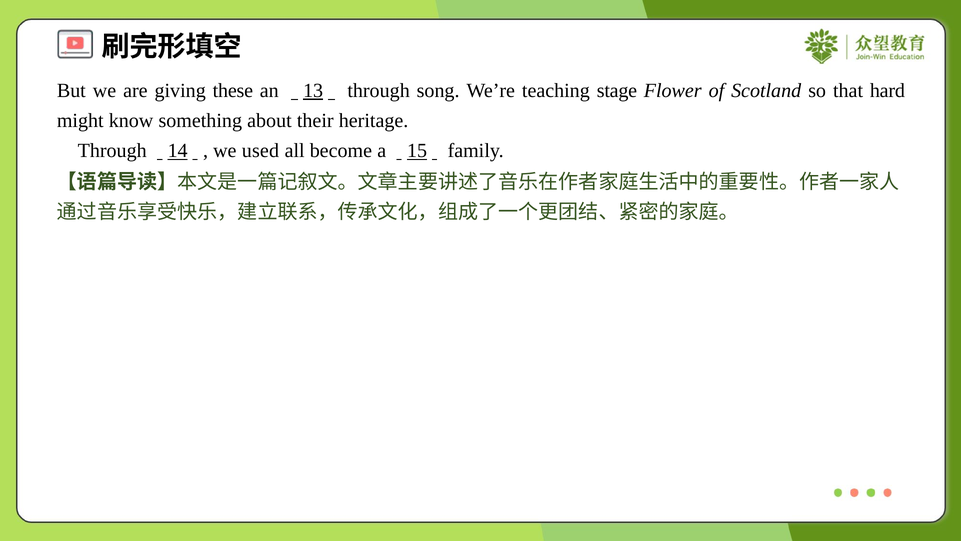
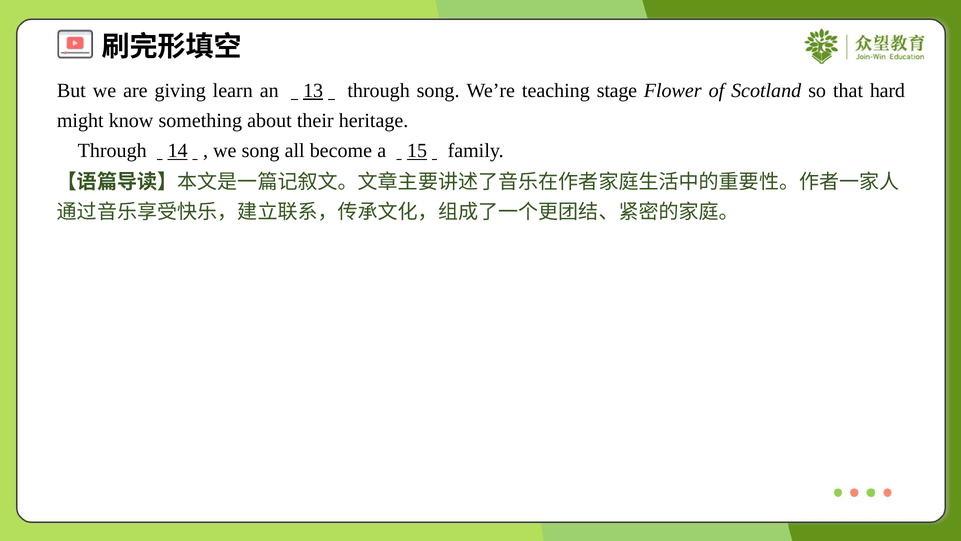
these: these -> learn
we used: used -> song
